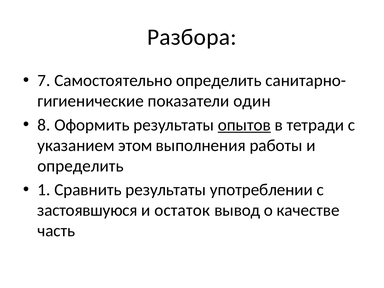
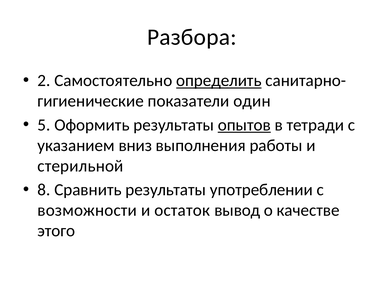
7: 7 -> 2
определить at (219, 81) underline: none -> present
8: 8 -> 5
этом: этом -> вниз
определить at (81, 166): определить -> стерильной
1: 1 -> 8
застоявшуюся: застоявшуюся -> возможности
часть: часть -> этого
